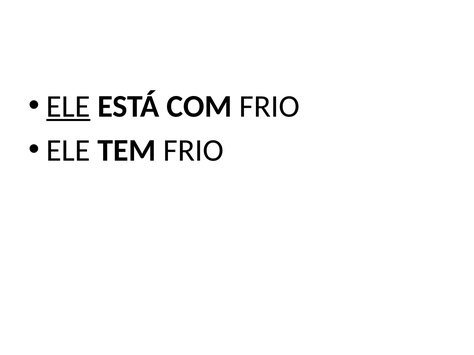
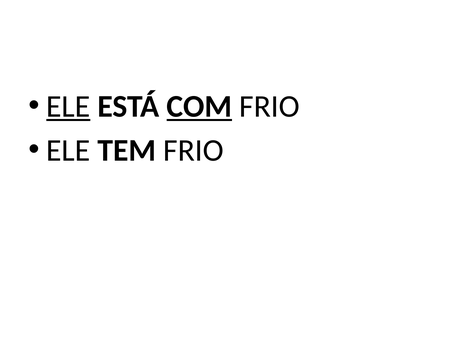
COM underline: none -> present
